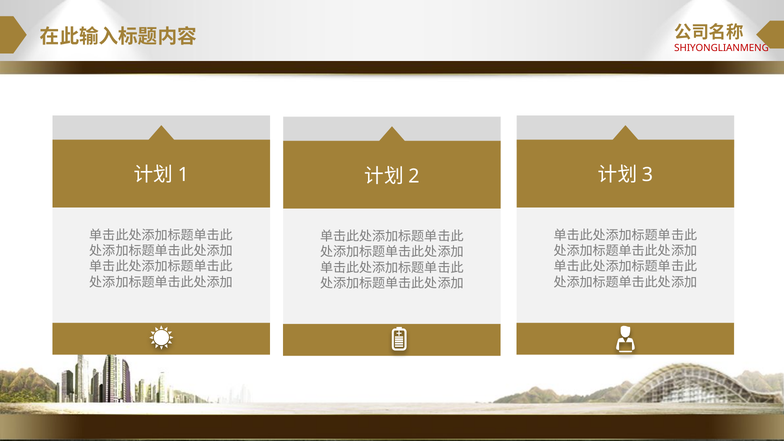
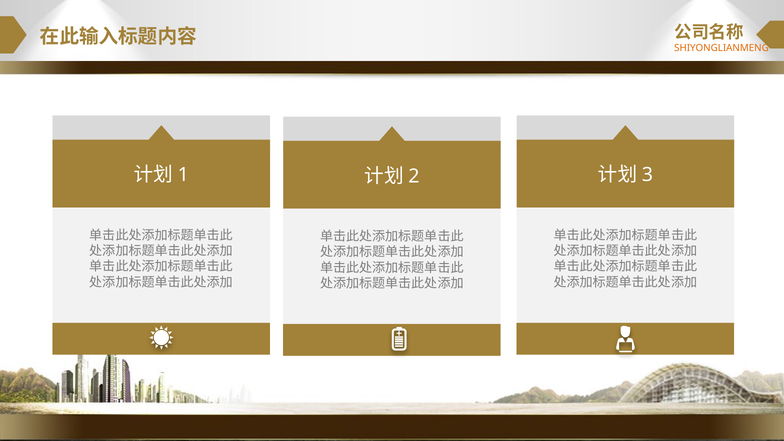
SHIYONGLIANMENG colour: red -> orange
